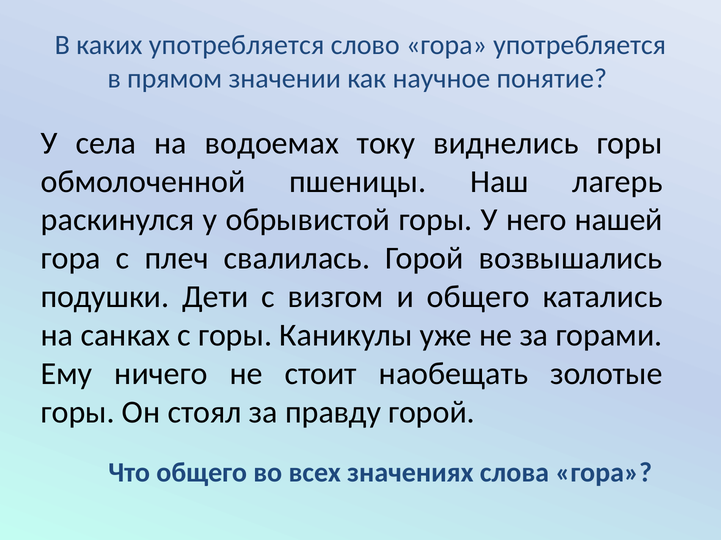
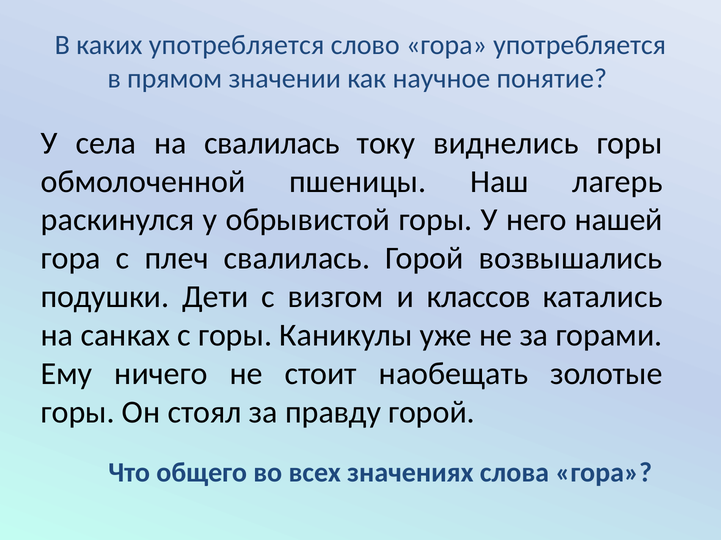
на водоемах: водоемах -> свалилась
и общего: общего -> классов
